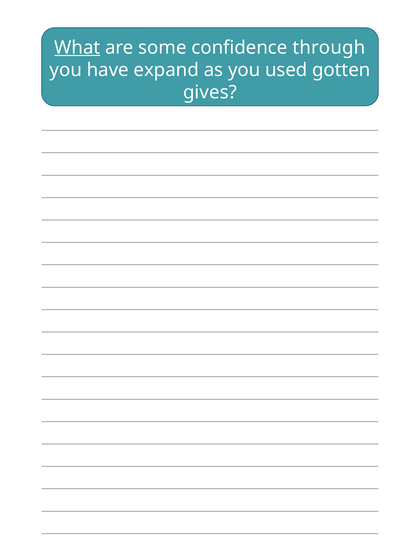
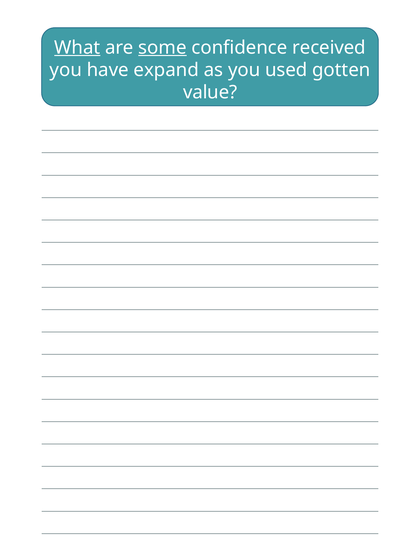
some underline: none -> present
through: through -> received
gives: gives -> value
